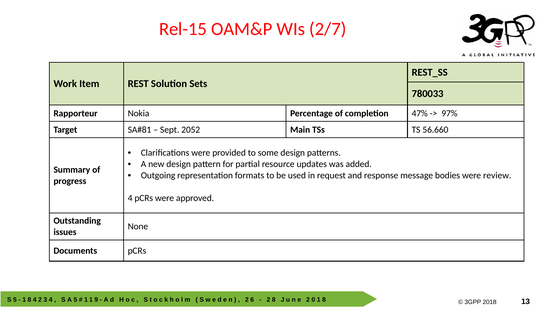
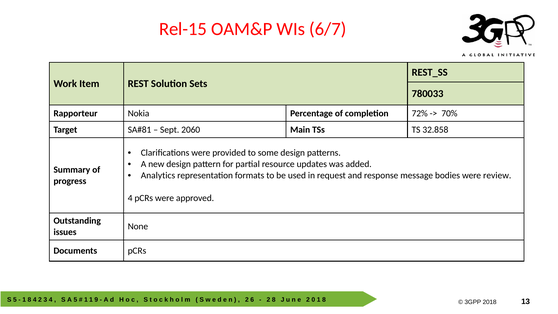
2/7: 2/7 -> 6/7
47%: 47% -> 72%
97%: 97% -> 70%
2052: 2052 -> 2060
56.660: 56.660 -> 32.858
Outgoing: Outgoing -> Analytics
